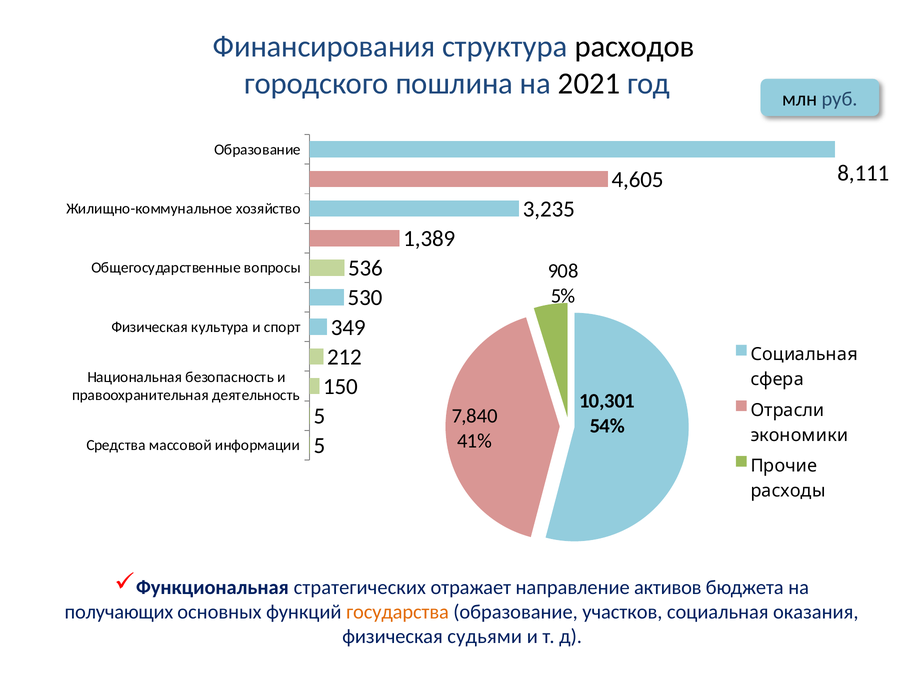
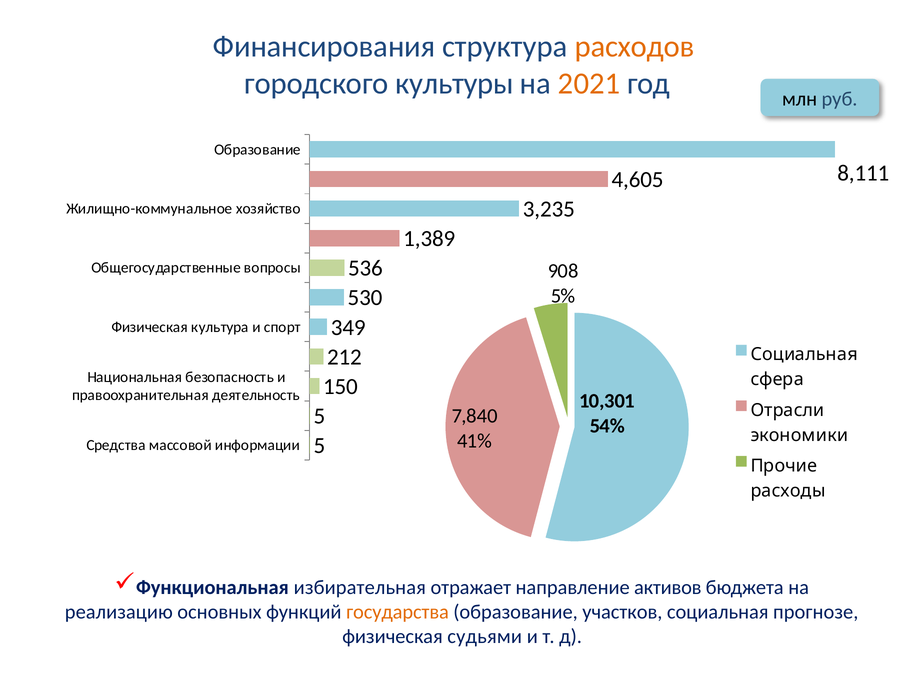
расходов colour: black -> orange
пошлина: пошлина -> культуры
2021 colour: black -> orange
стратегических: стратегических -> избирательная
получающих: получающих -> реализацию
оказания: оказания -> прогнозе
